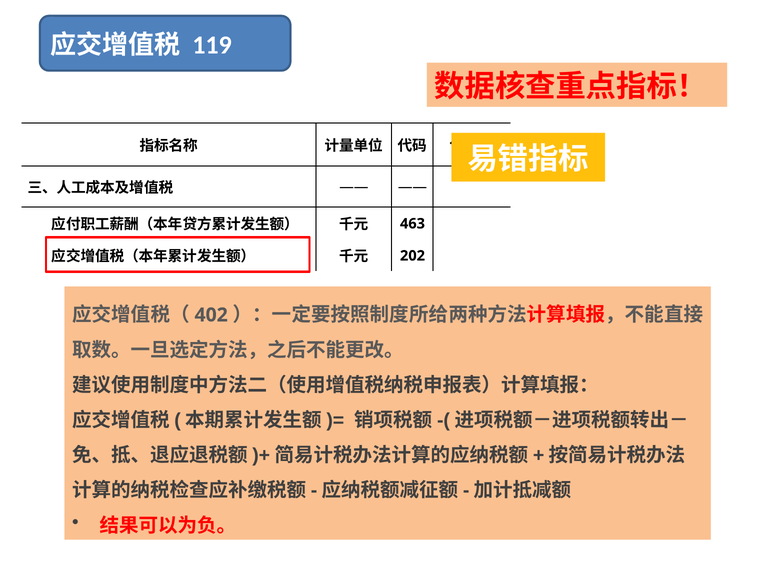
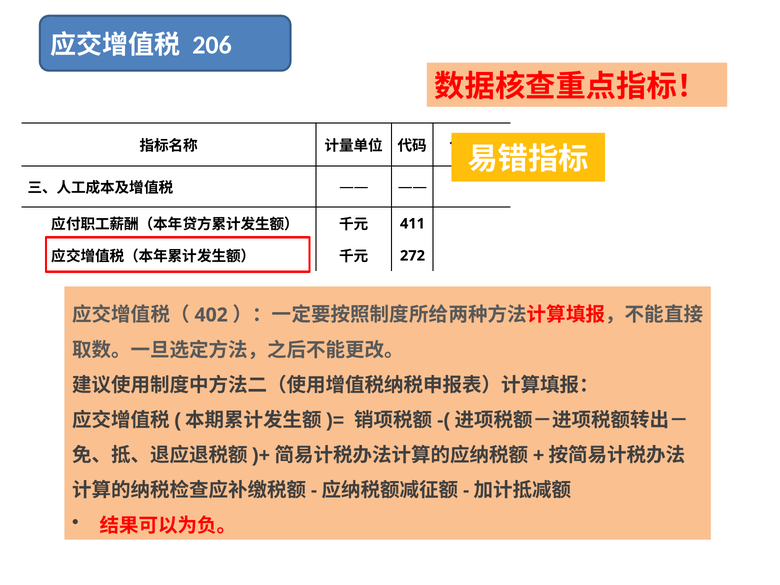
119: 119 -> 206
463: 463 -> 411
202: 202 -> 272
